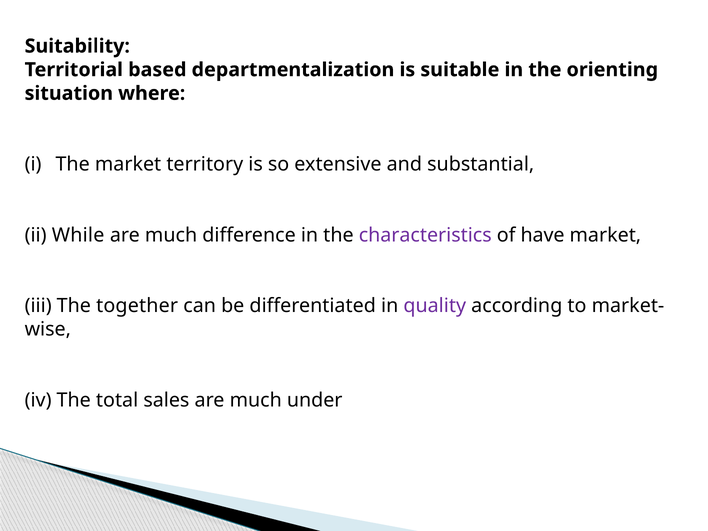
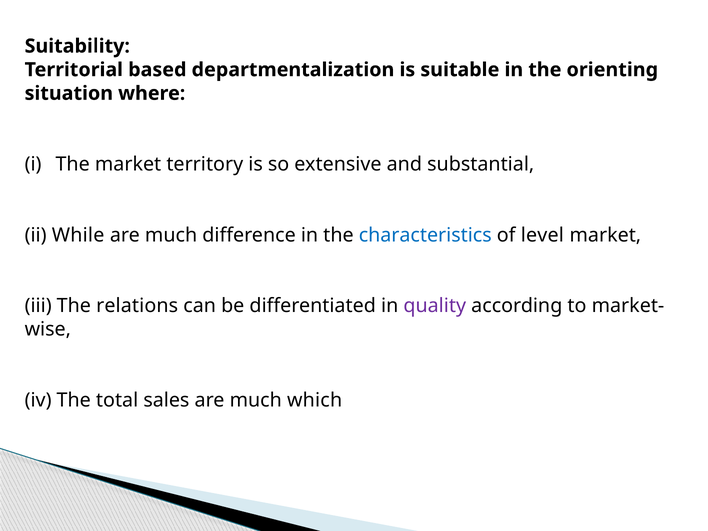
characteristics colour: purple -> blue
have: have -> level
together: together -> relations
under: under -> which
